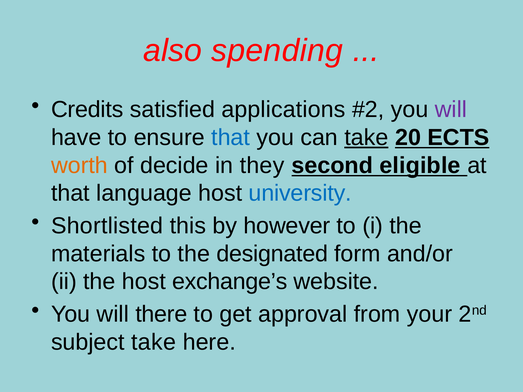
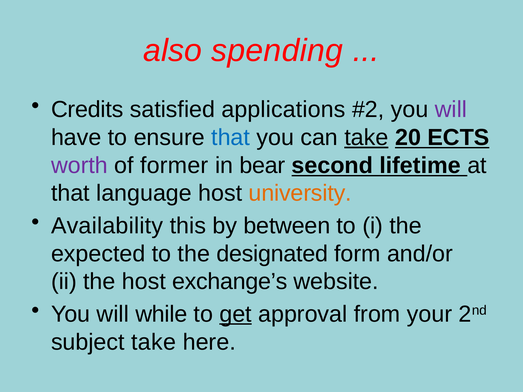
worth colour: orange -> purple
decide: decide -> former
they: they -> bear
eligible: eligible -> lifetime
university colour: blue -> orange
Shortlisted: Shortlisted -> Availability
however: however -> between
materials: materials -> expected
there: there -> while
get underline: none -> present
